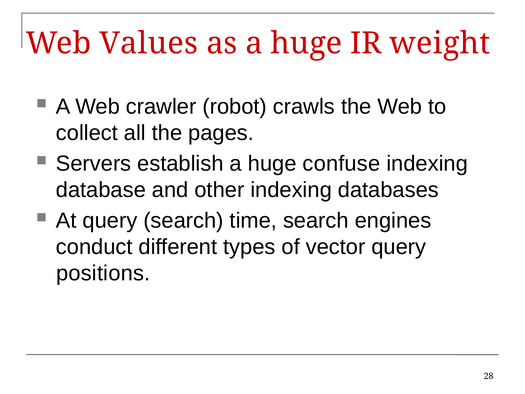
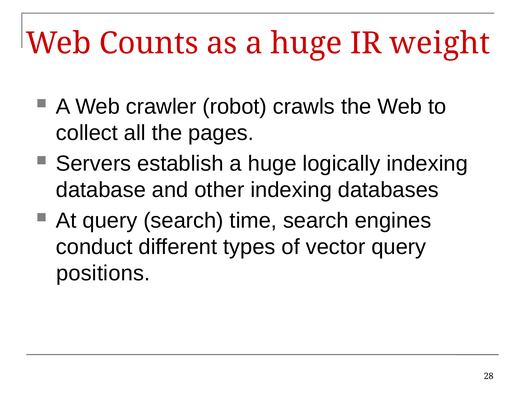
Values: Values -> Counts
confuse: confuse -> logically
